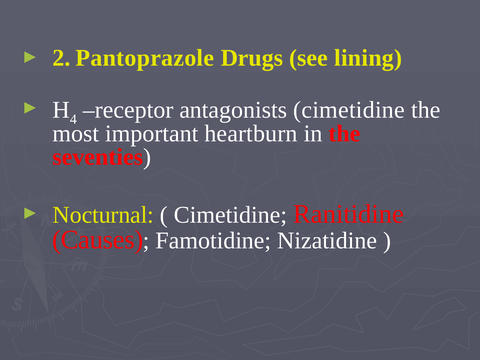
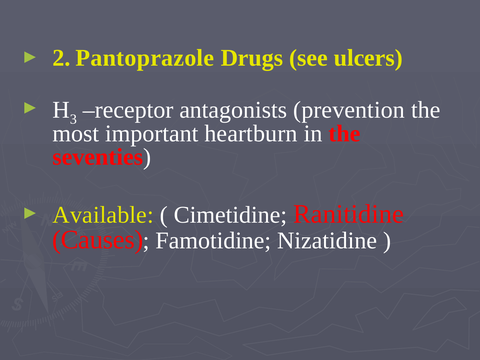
lining: lining -> ulcers
4: 4 -> 3
antagonists cimetidine: cimetidine -> prevention
Nocturnal: Nocturnal -> Available
